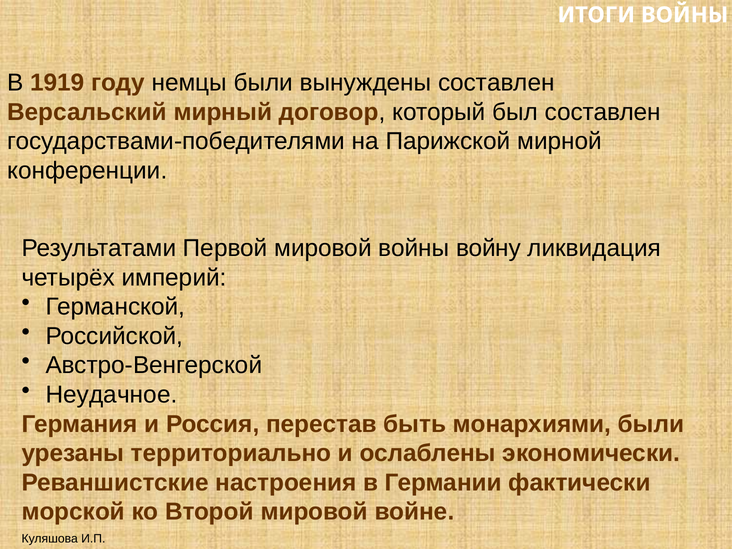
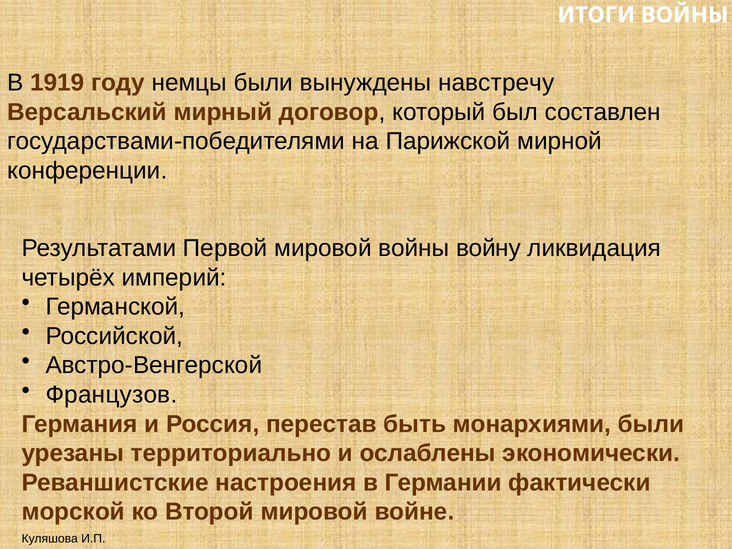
вынуждены составлен: составлен -> навстречу
Неудачное: Неудачное -> Французов
